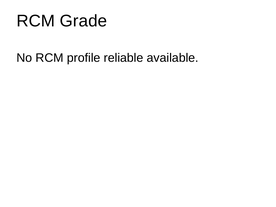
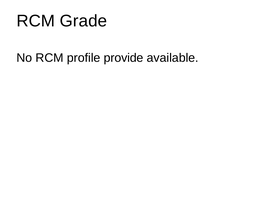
reliable: reliable -> provide
